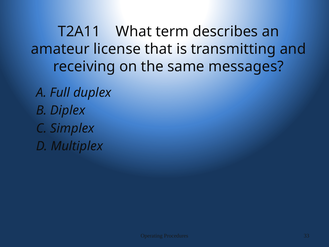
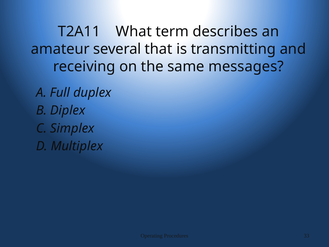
license: license -> several
